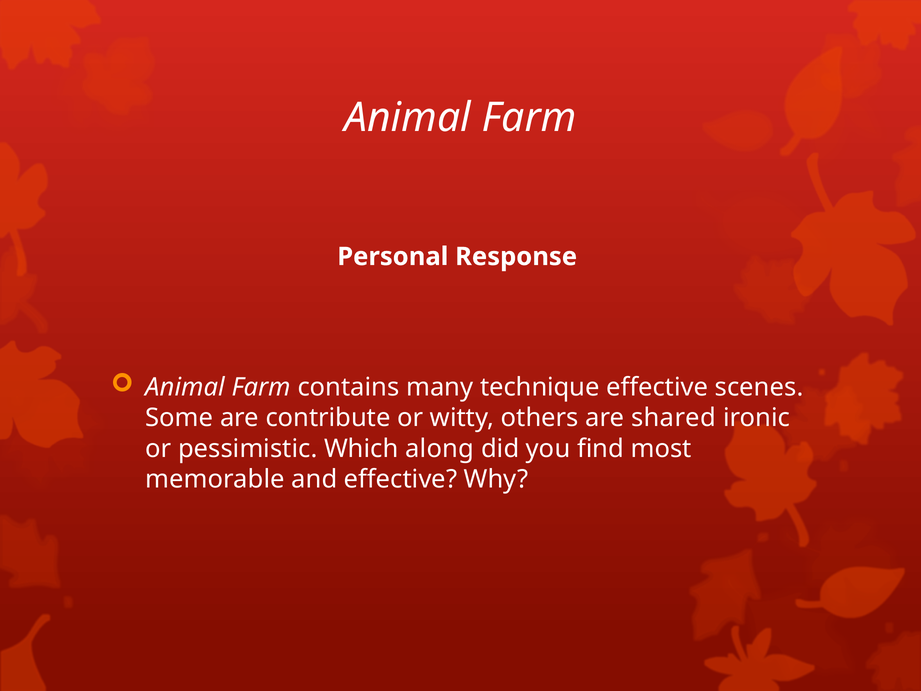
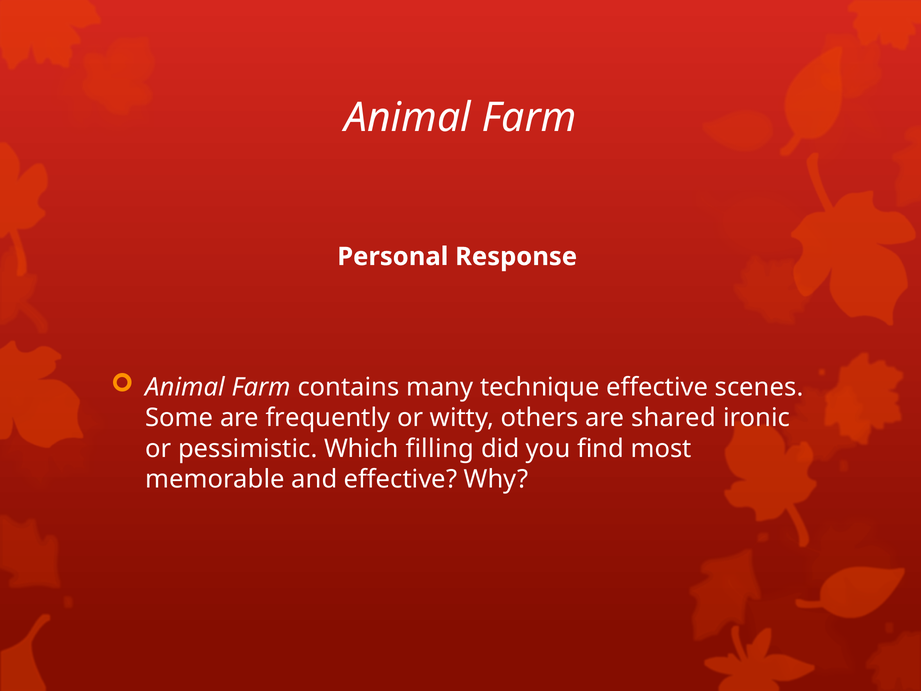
contribute: contribute -> frequently
along: along -> filling
